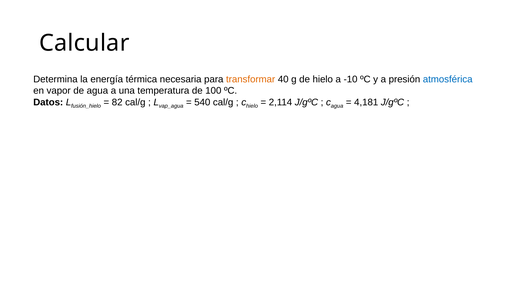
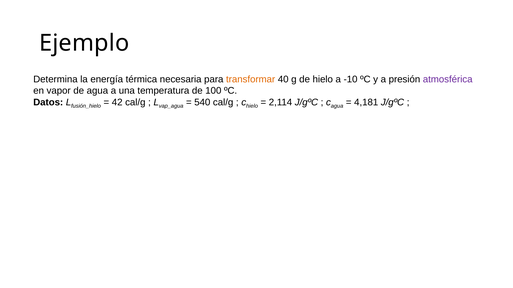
Calcular: Calcular -> Ejemplo
atmosférica colour: blue -> purple
82: 82 -> 42
